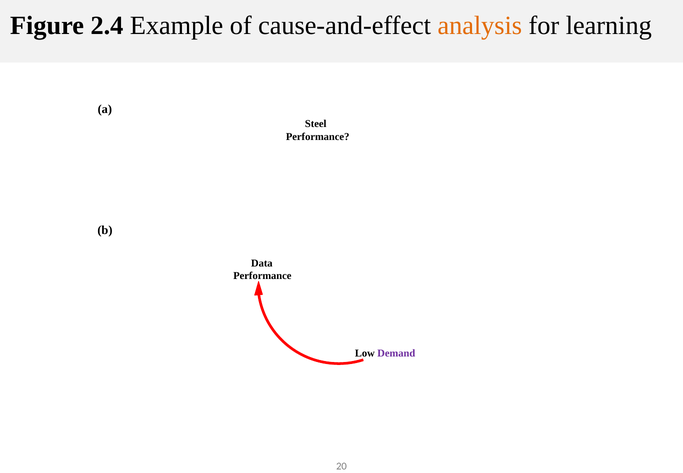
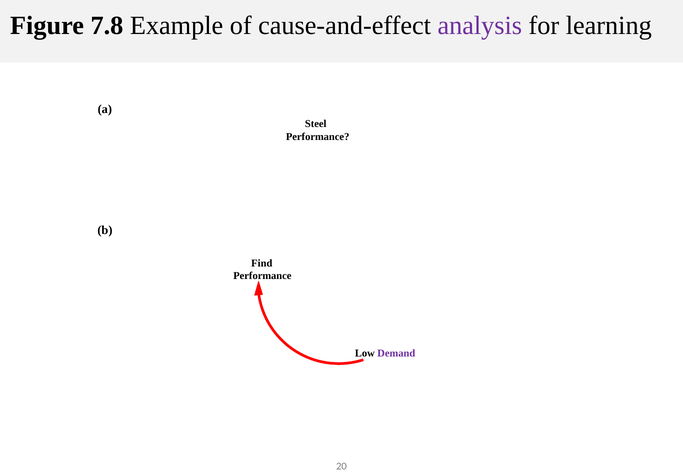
2.4: 2.4 -> 7.8
analysis colour: orange -> purple
Data: Data -> Find
